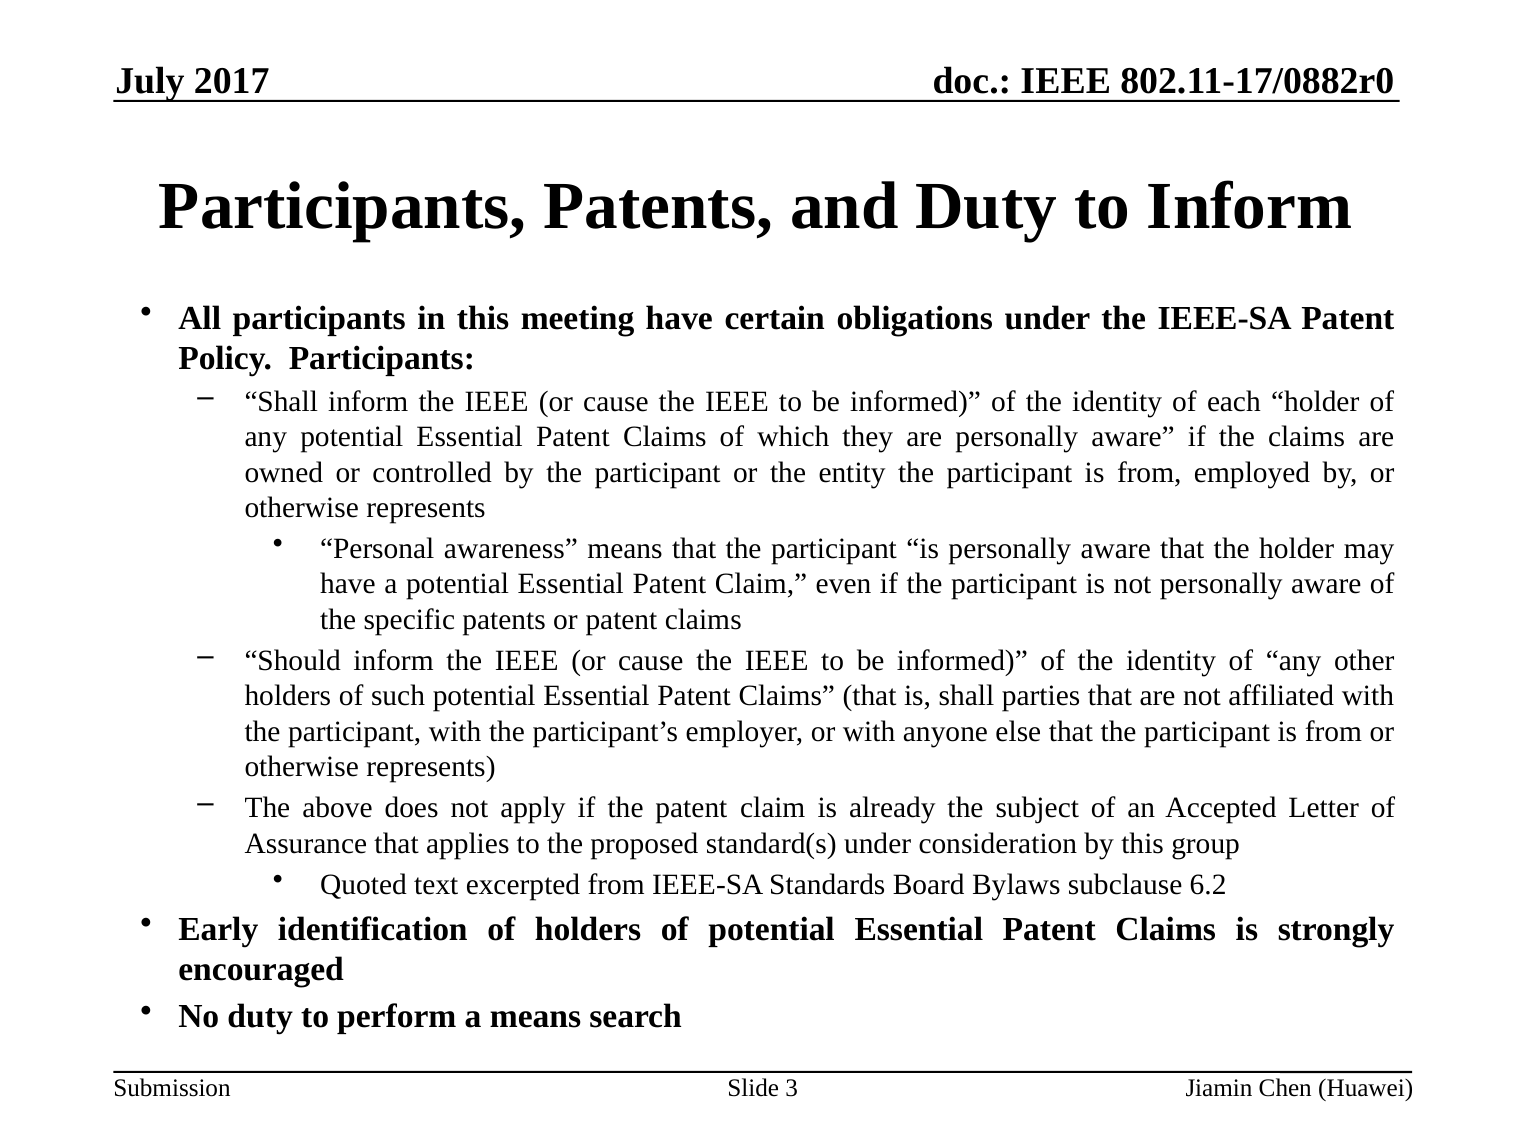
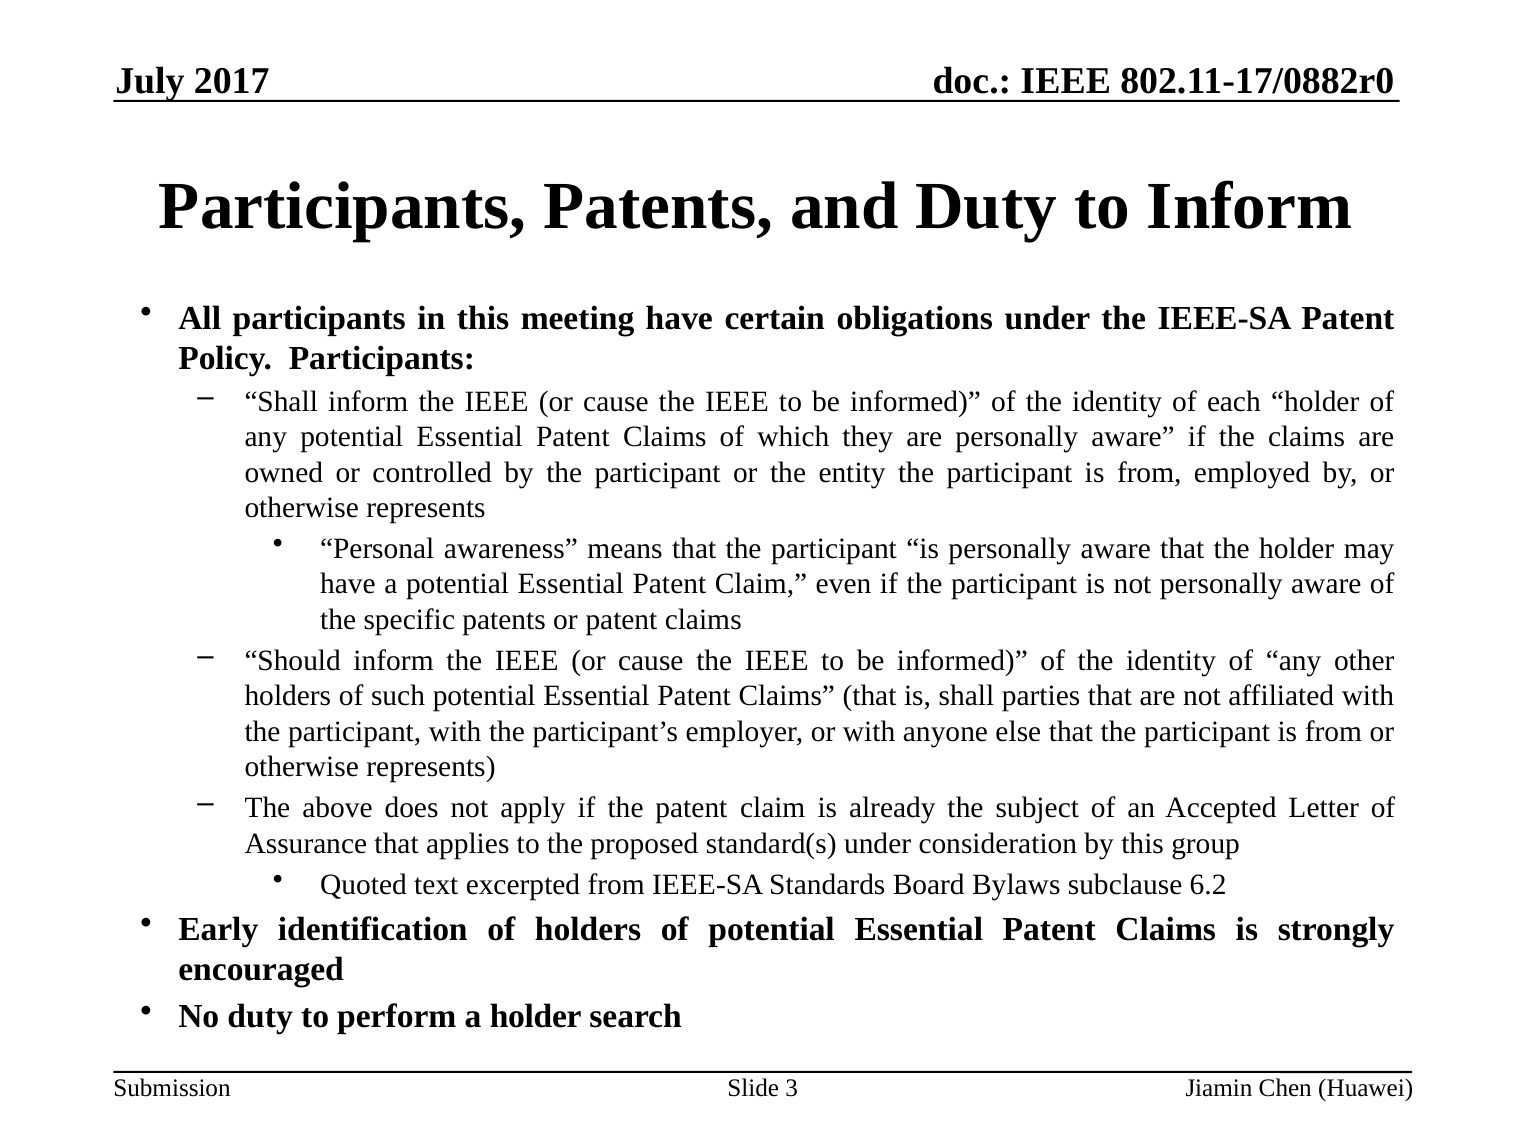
a means: means -> holder
